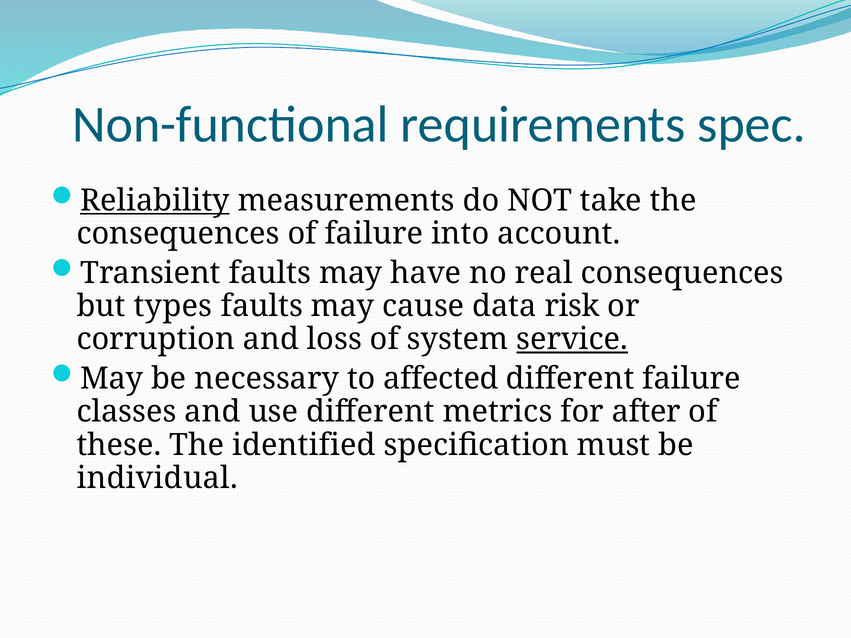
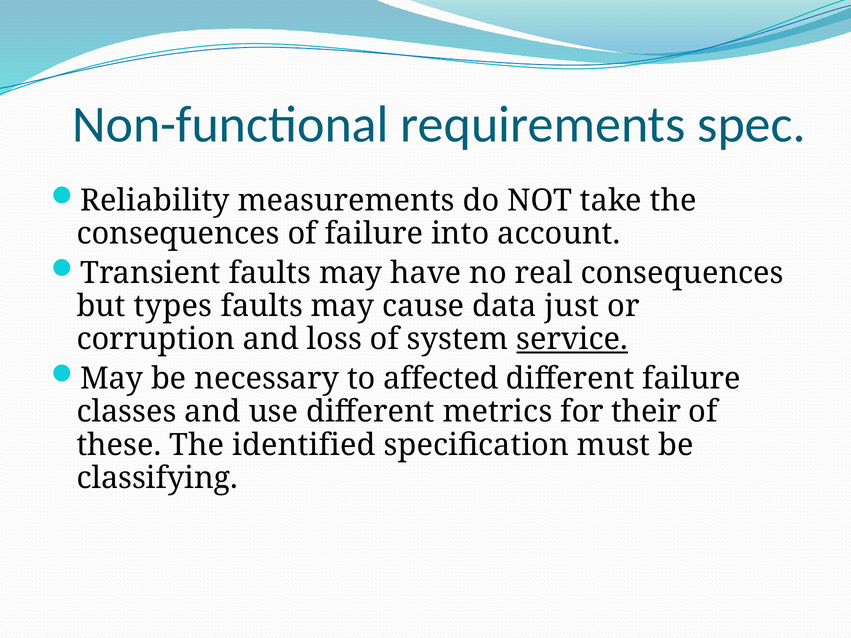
Reliability underline: present -> none
risk: risk -> just
after: after -> their
individual: individual -> classifying
